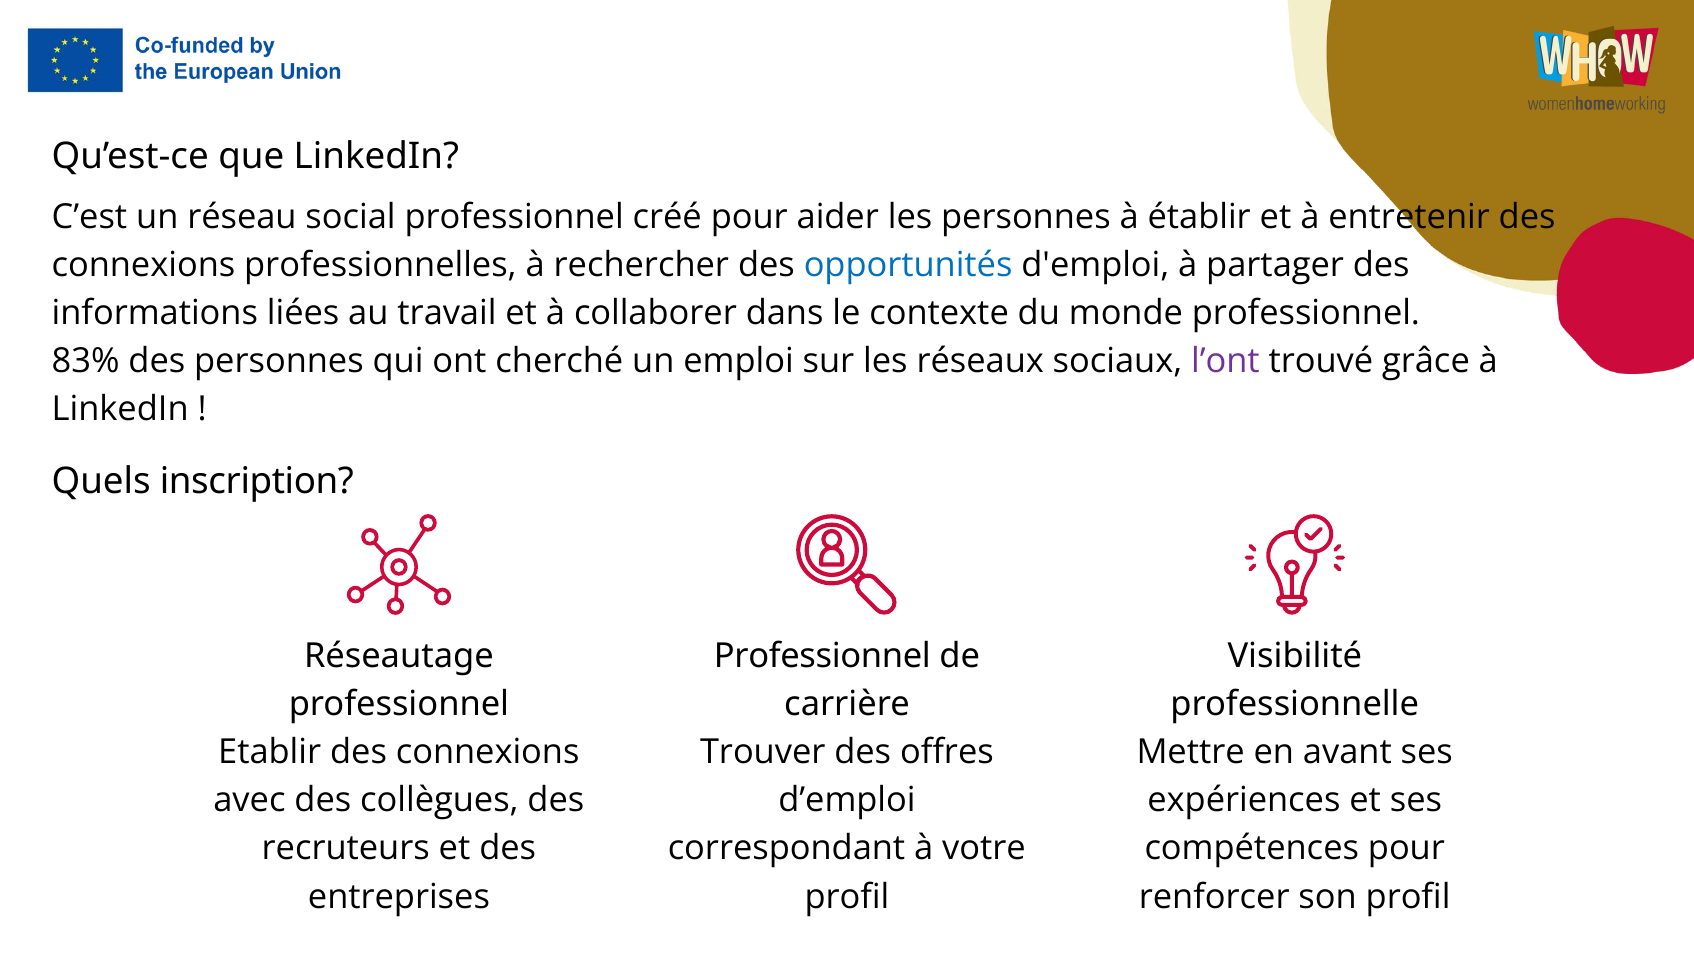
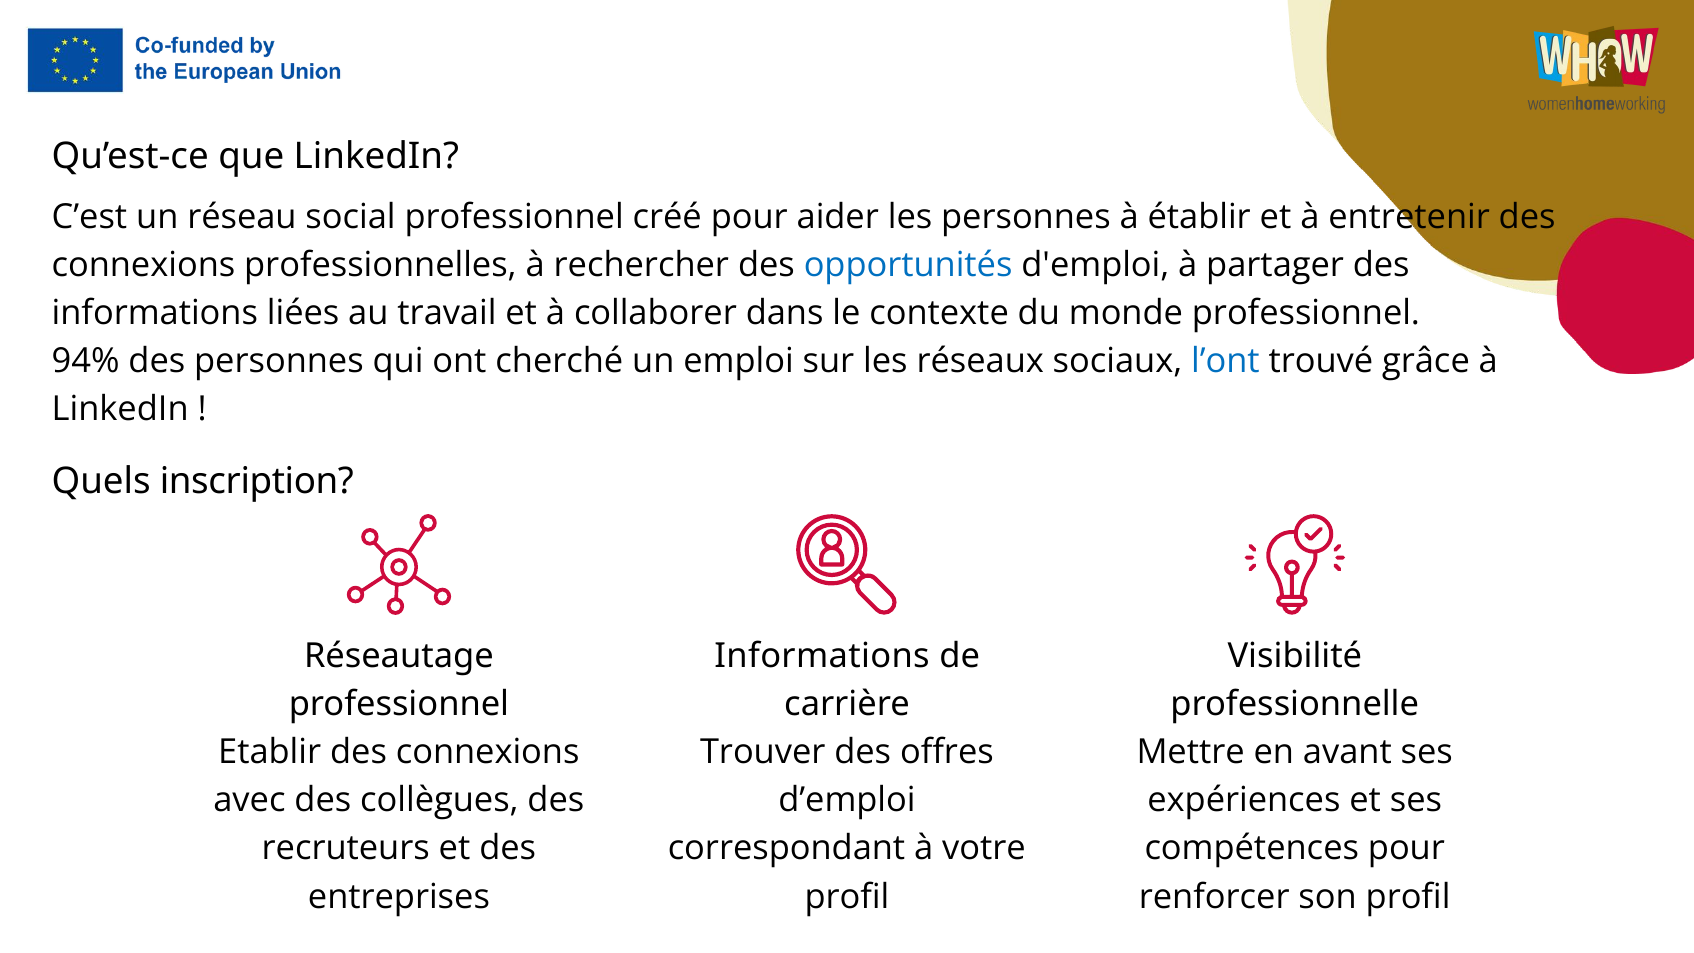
83%: 83% -> 94%
l’ont colour: purple -> blue
Professionnel at (822, 656): Professionnel -> Informations
